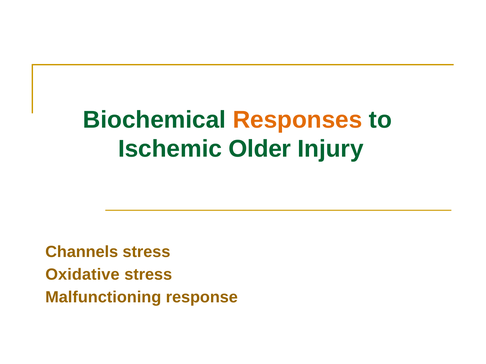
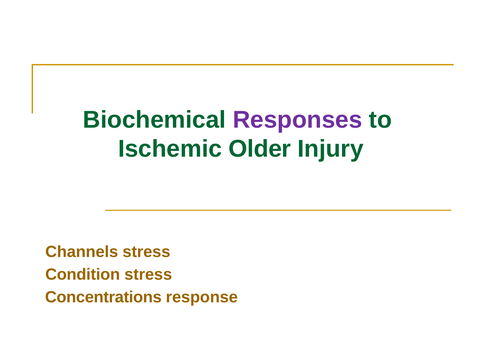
Responses colour: orange -> purple
Oxidative: Oxidative -> Condition
Malfunctioning: Malfunctioning -> Concentrations
